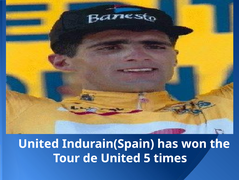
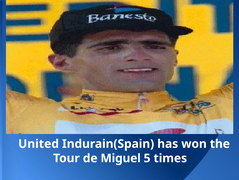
de United: United -> Miguel
